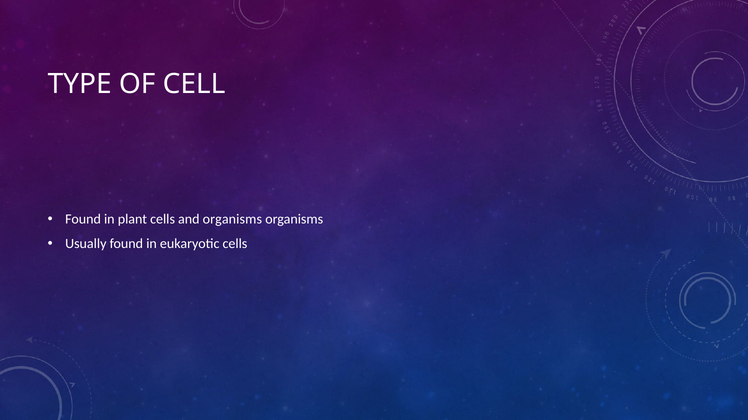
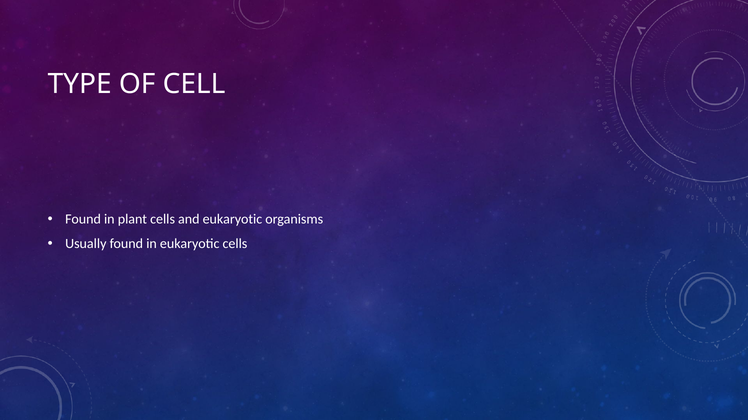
and organisms: organisms -> eukaryotic
